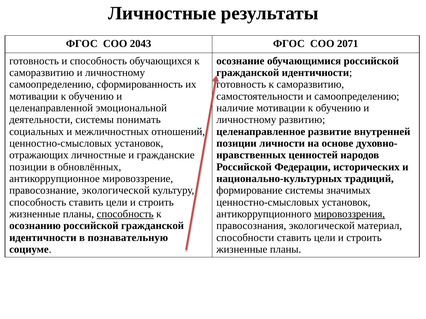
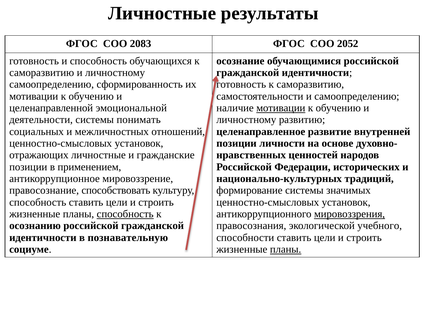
2043: 2043 -> 2083
2071: 2071 -> 2052
мотивации at (281, 108) underline: none -> present
обновлённых: обновлённых -> применением
правосознание экологической: экологической -> способствовать
материал: материал -> учебного
планы at (286, 250) underline: none -> present
